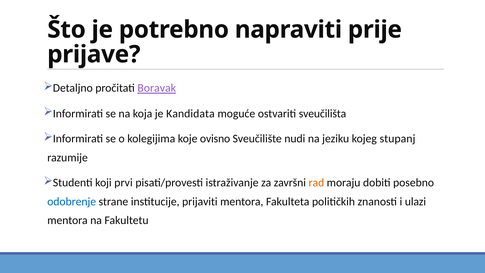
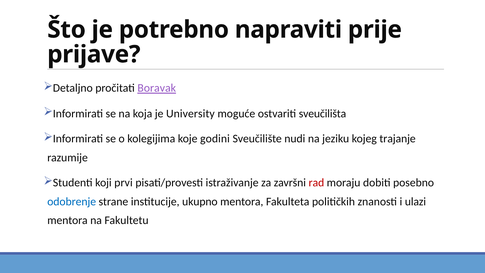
Kandidata: Kandidata -> University
ovisno: ovisno -> godini
stupanj: stupanj -> trajanje
rad colour: orange -> red
prijaviti: prijaviti -> ukupno
